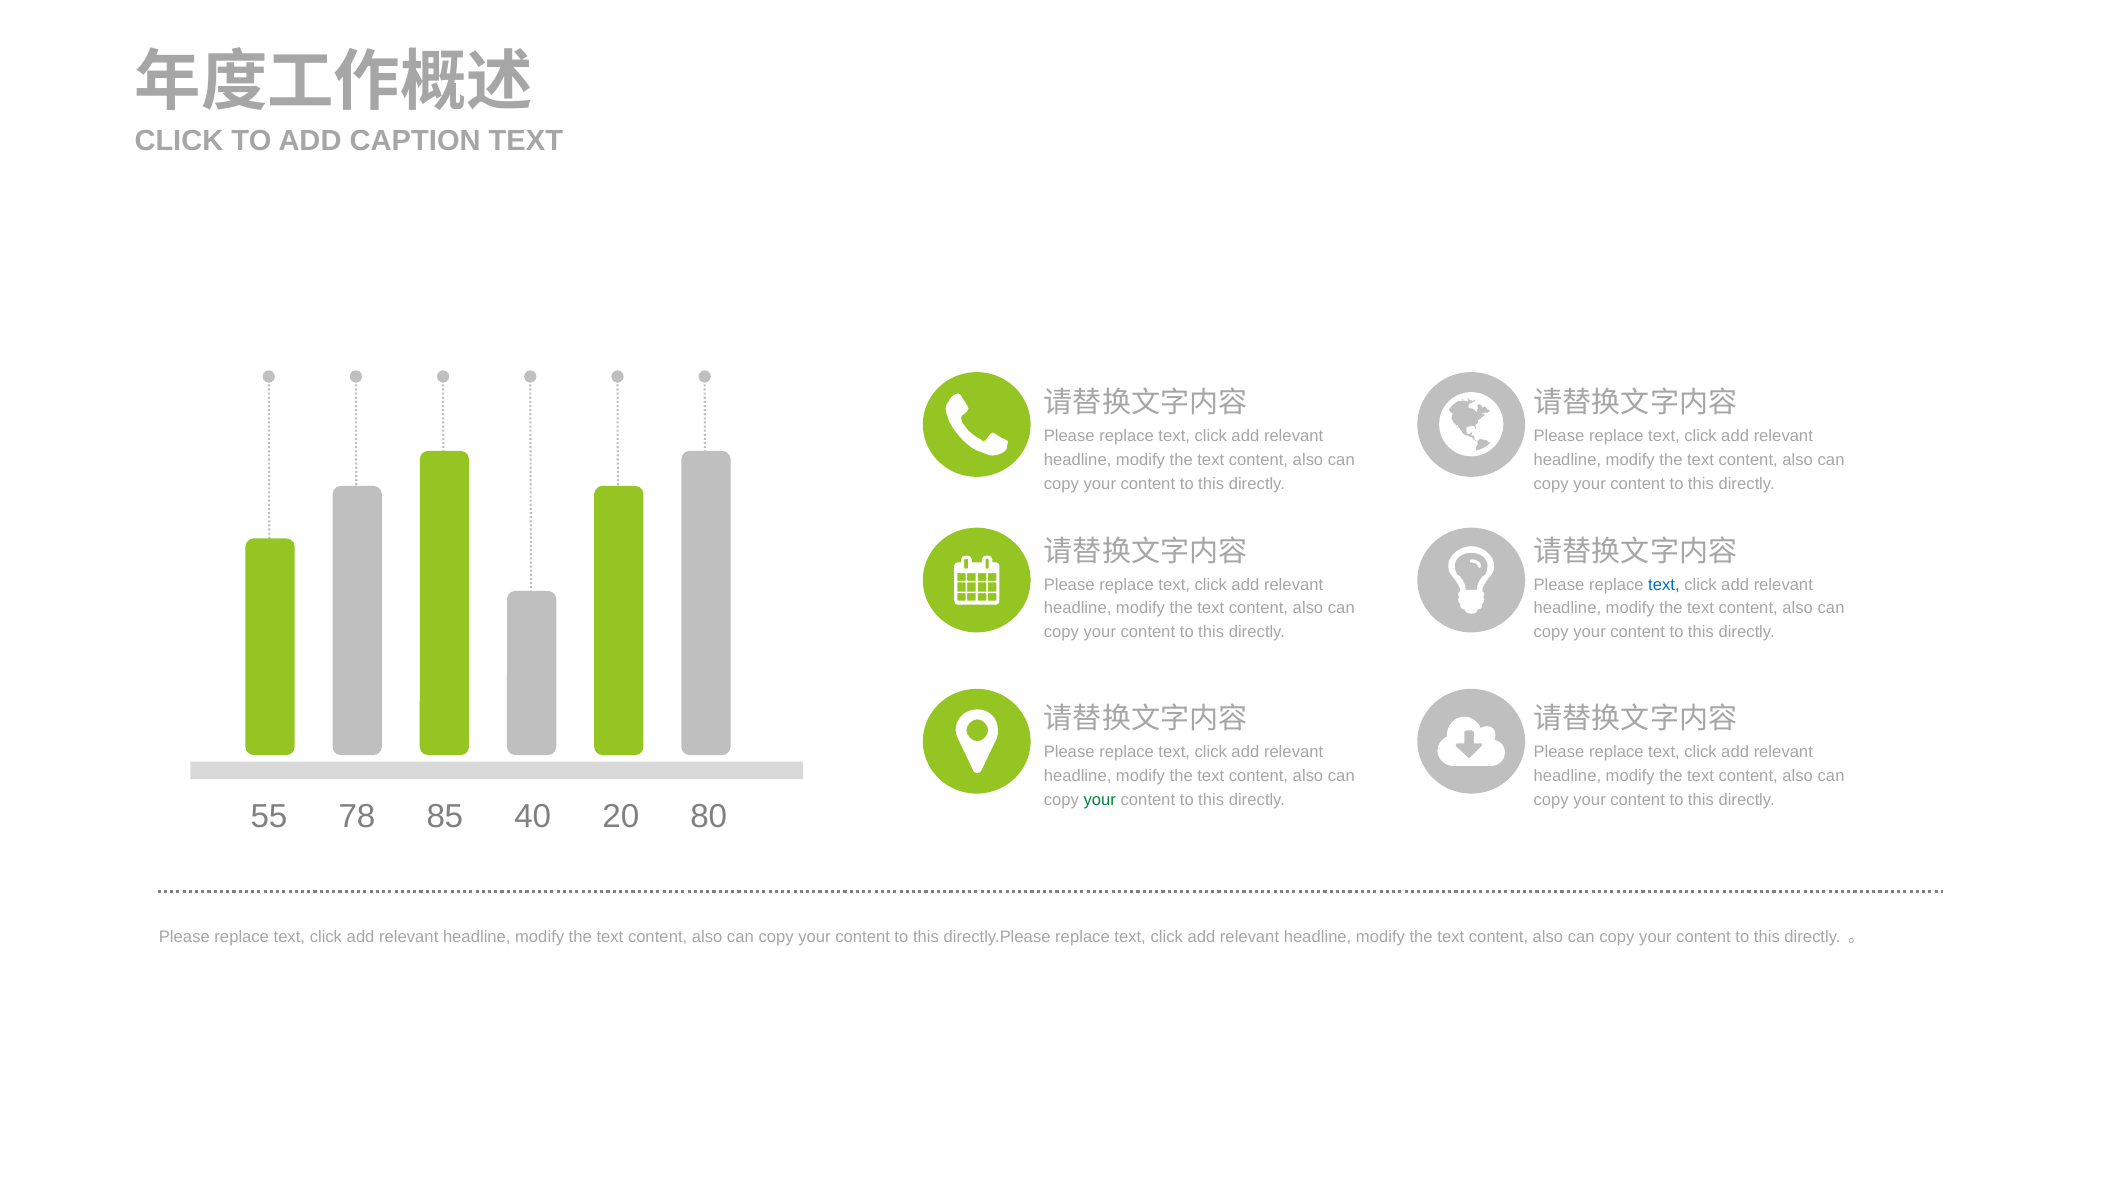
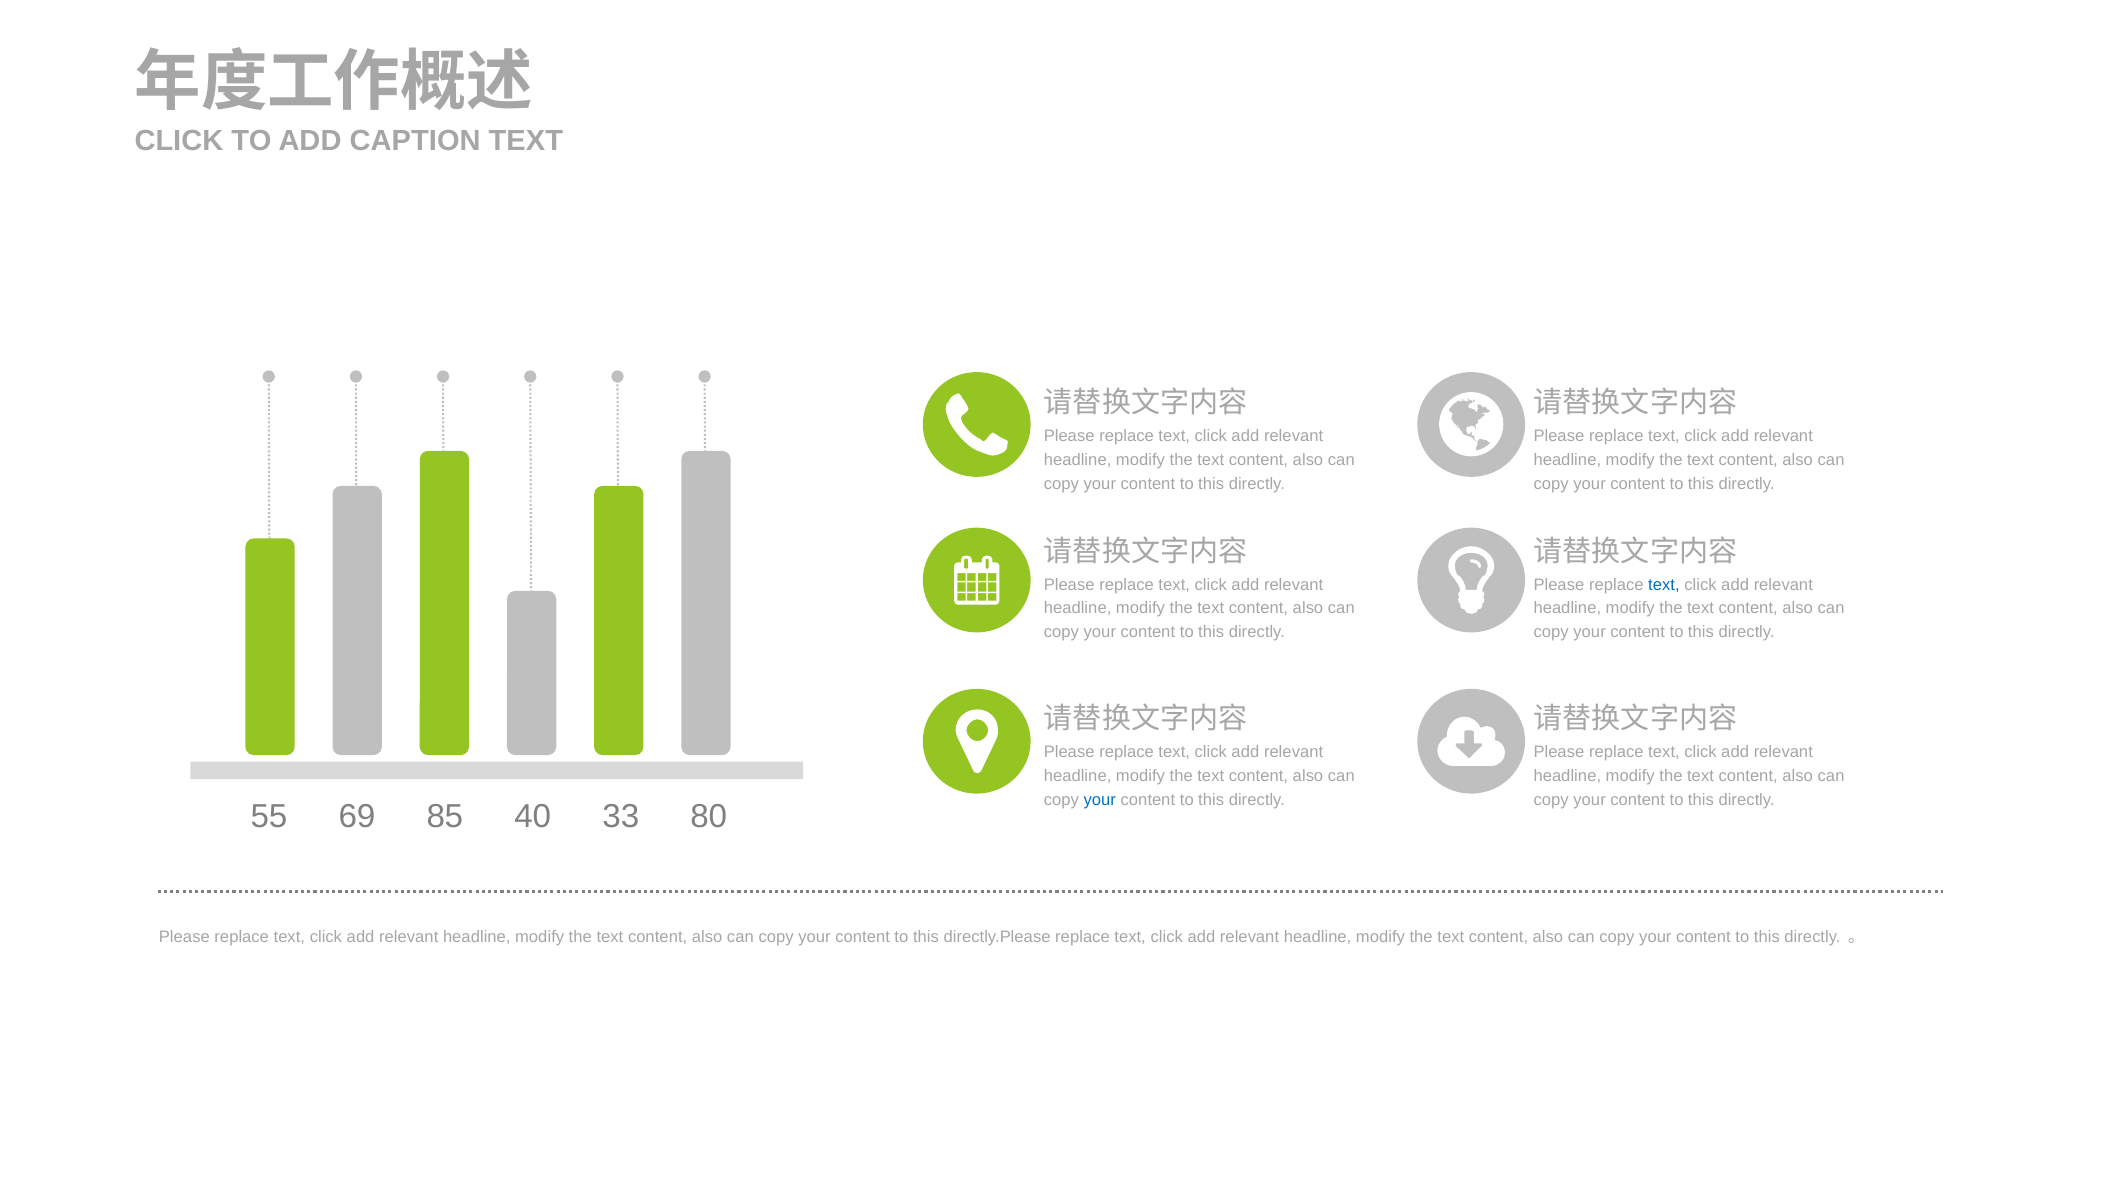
your at (1100, 800) colour: green -> blue
78: 78 -> 69
20: 20 -> 33
